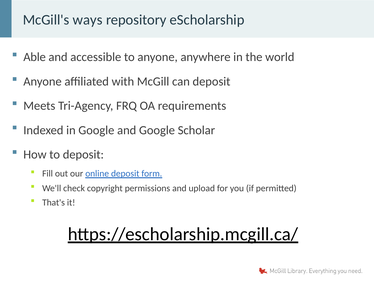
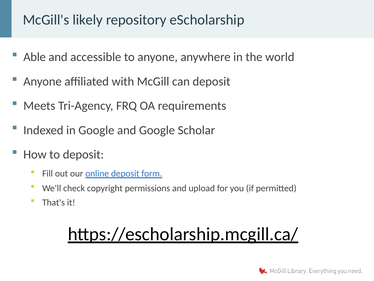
ways: ways -> likely
